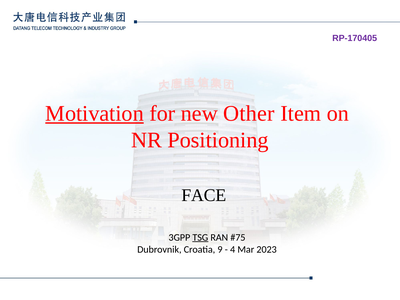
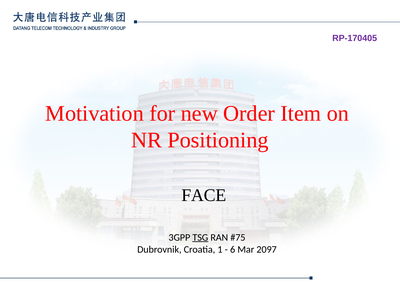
Motivation underline: present -> none
Other: Other -> Order
9: 9 -> 1
4: 4 -> 6
2023: 2023 -> 2097
